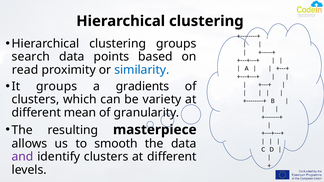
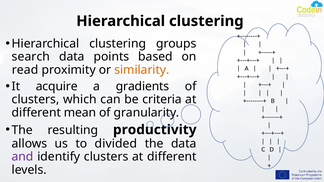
similarity colour: blue -> orange
It groups: groups -> acquire
variety: variety -> criteria
masterpiece: masterpiece -> productivity
smooth: smooth -> divided
